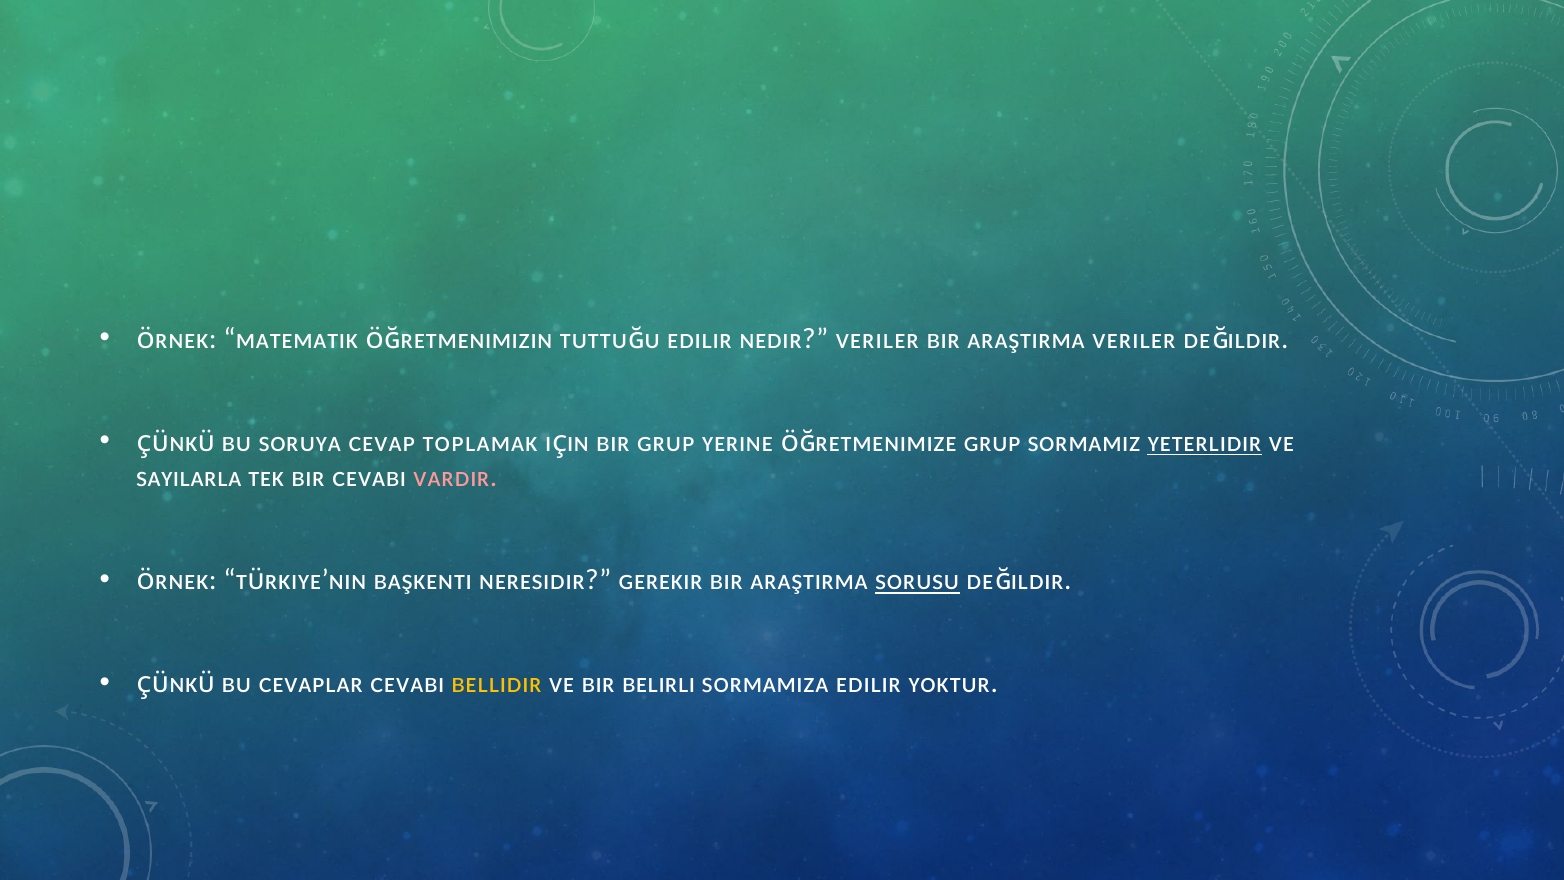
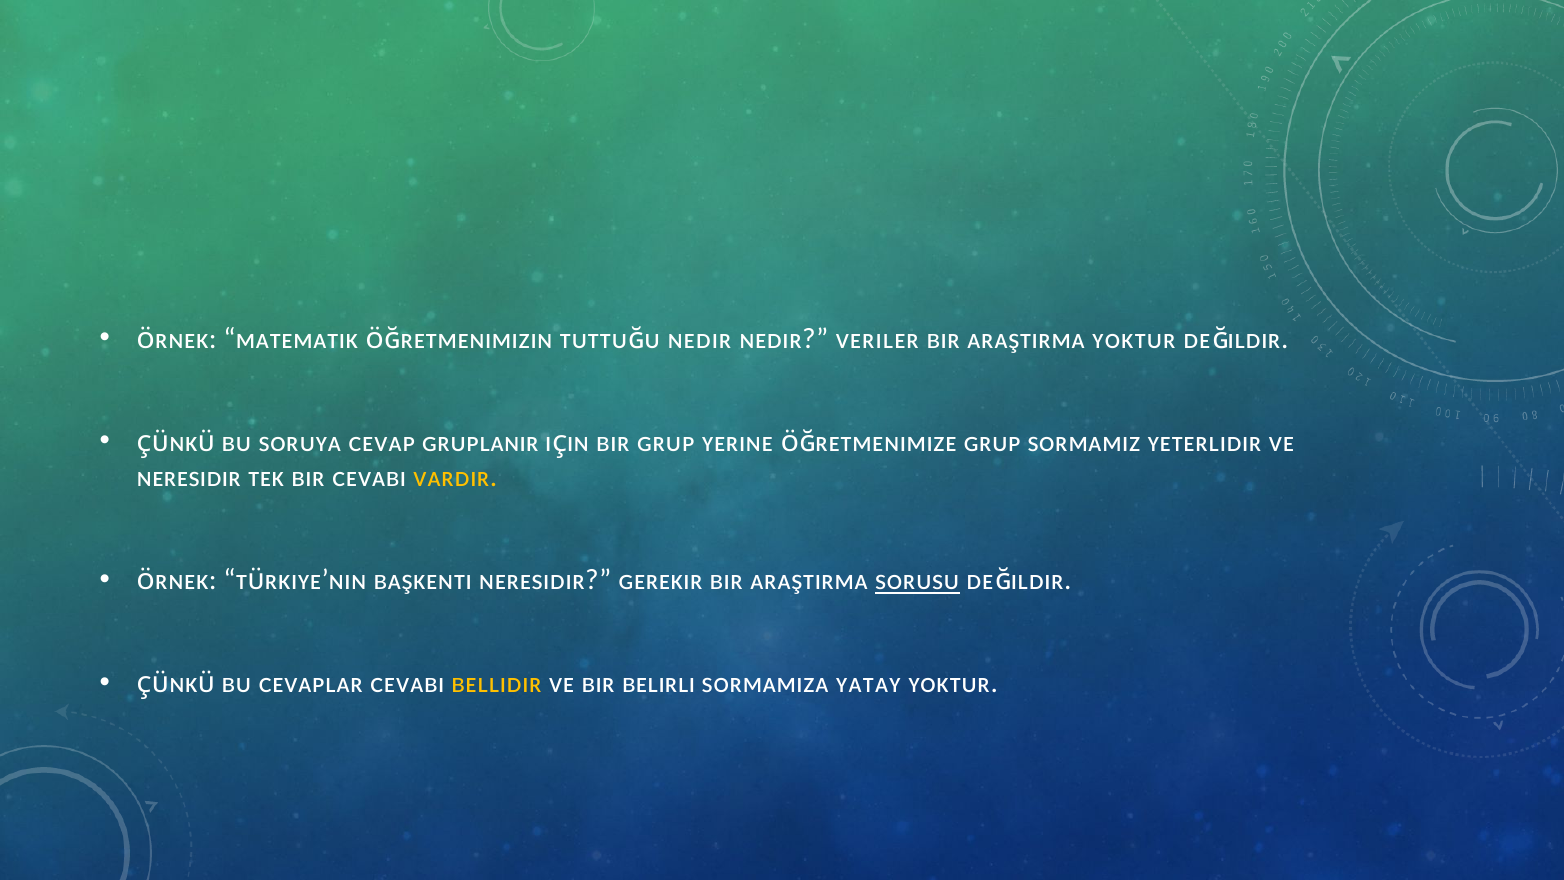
ᴇᴅɪʟɪʀ at (700, 339): ᴇᴅɪʟɪʀ -> ɴᴇᴅɪʀ
ᴀʀᴀşᴛıʀᴍᴀ ᴠᴇʀɪʟᴇʀ: ᴠᴇʀɪʟᴇʀ -> ʏᴏᴋᴛᴜʀ
ᴛᴏᴘʟᴀᴍᴀᴋ: ᴛᴏᴘʟᴀᴍᴀᴋ -> ɢʀᴜᴘʟᴀɴıʀ
ʏᴇᴛᴇʀʟɪᴅɪʀ underline: present -> none
sᴀʏıʟᴀʀʟᴀ at (189, 477): sᴀʏıʟᴀʀʟᴀ -> ɴᴇʀᴇsɪᴅɪʀ
ᴠᴀʀᴅıʀ colour: pink -> yellow
sᴏʀᴍᴀᴍıᴢᴀ ᴇᴅɪʟɪʀ: ᴇᴅɪʟɪʀ -> ʏᴀᴛᴀʏ
